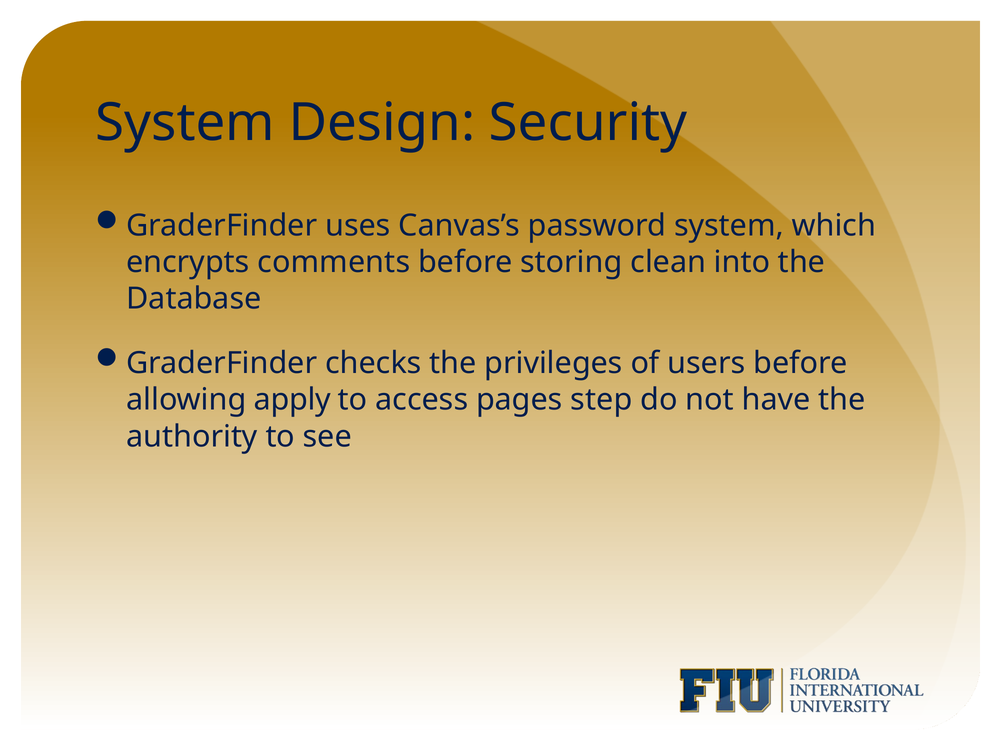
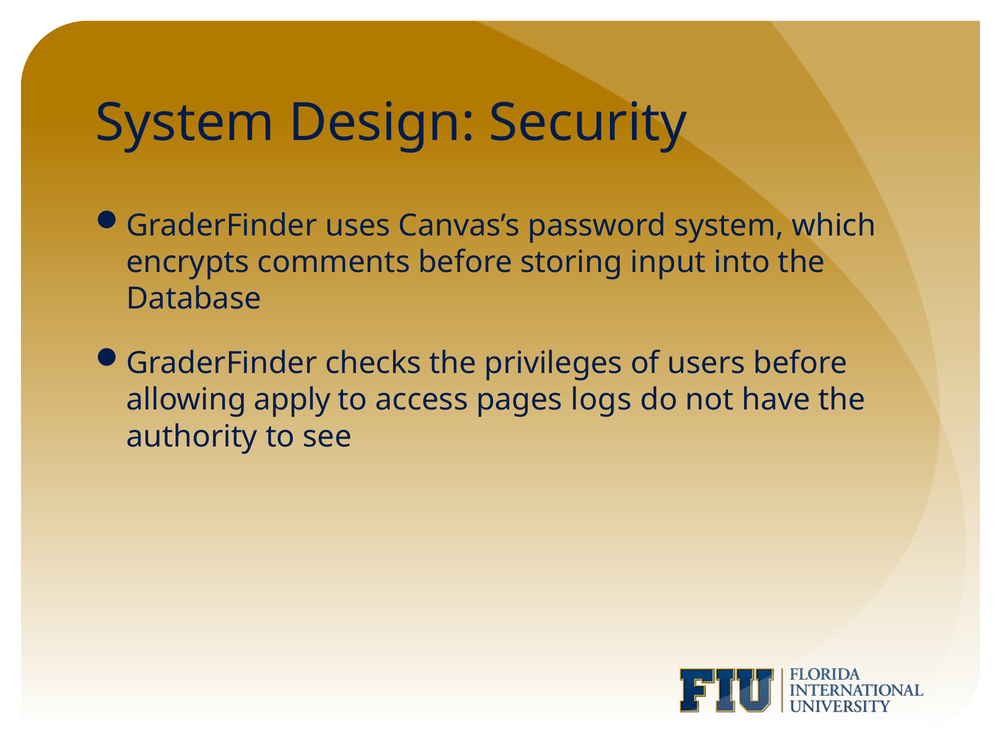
clean: clean -> input
step: step -> logs
